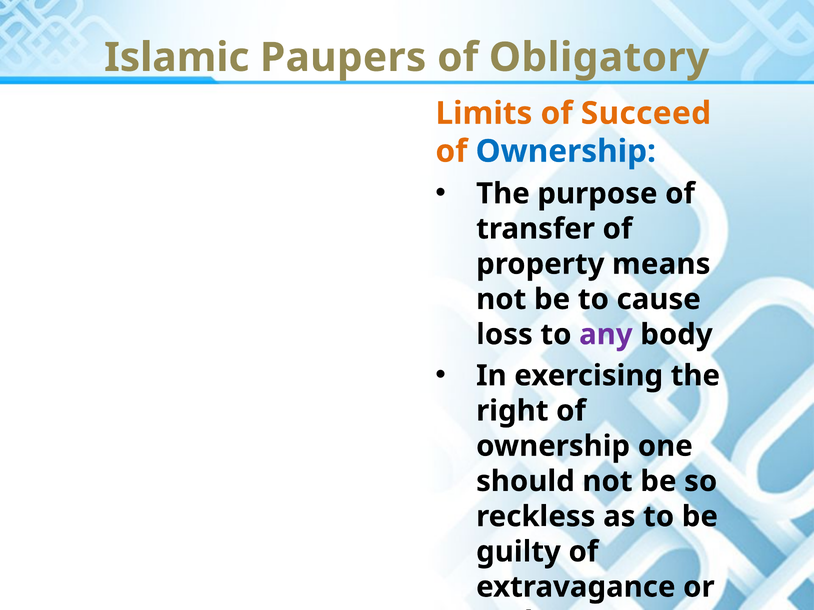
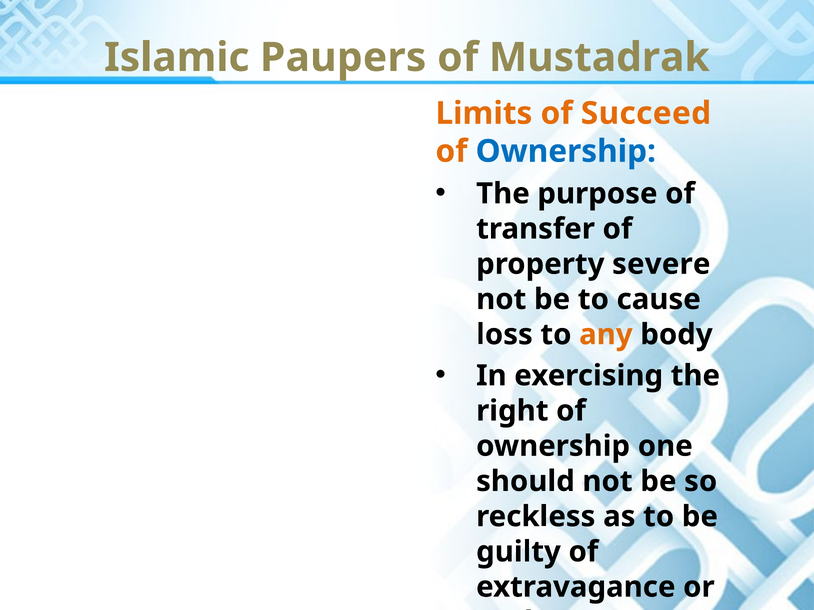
Obligatory: Obligatory -> Mustadrak
means: means -> severe
any colour: purple -> orange
